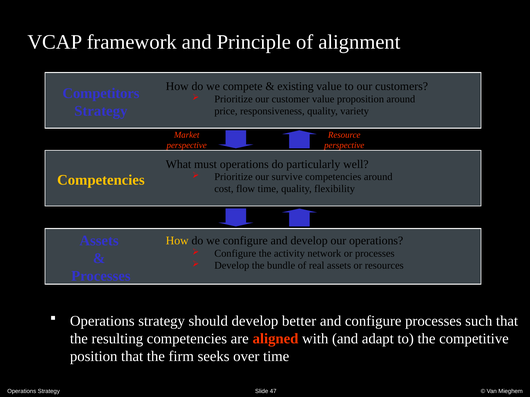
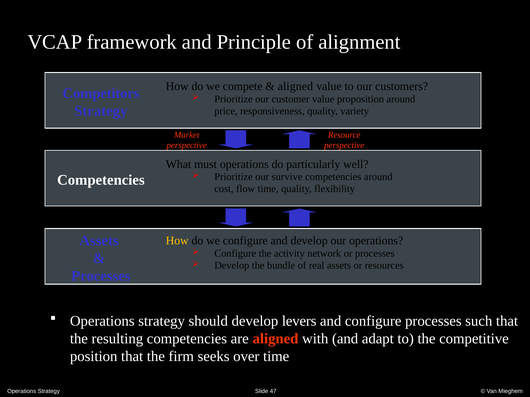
existing at (295, 86): existing -> aligned
Competencies at (101, 180) colour: yellow -> white
better: better -> levers
